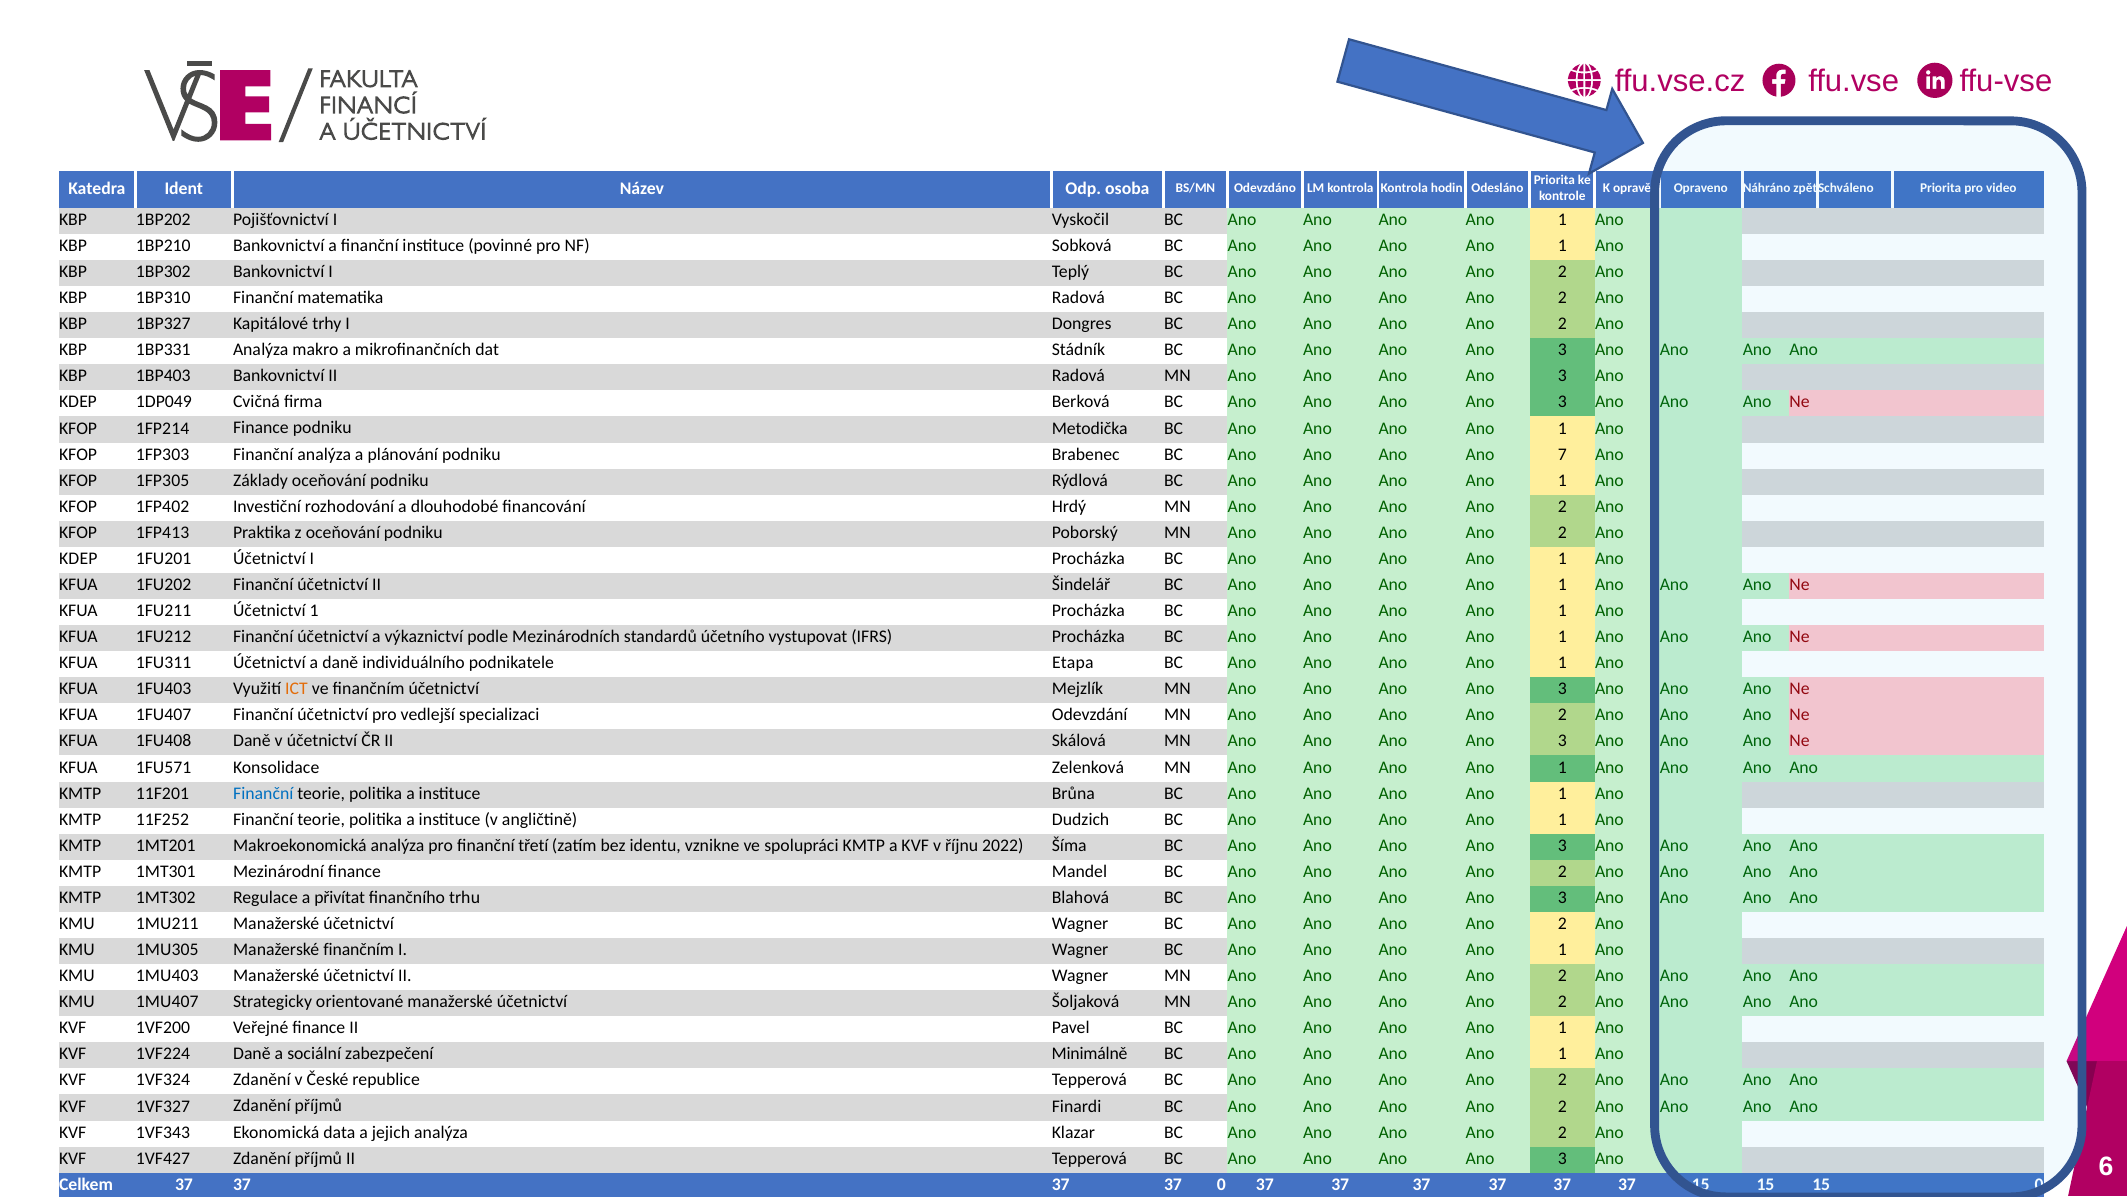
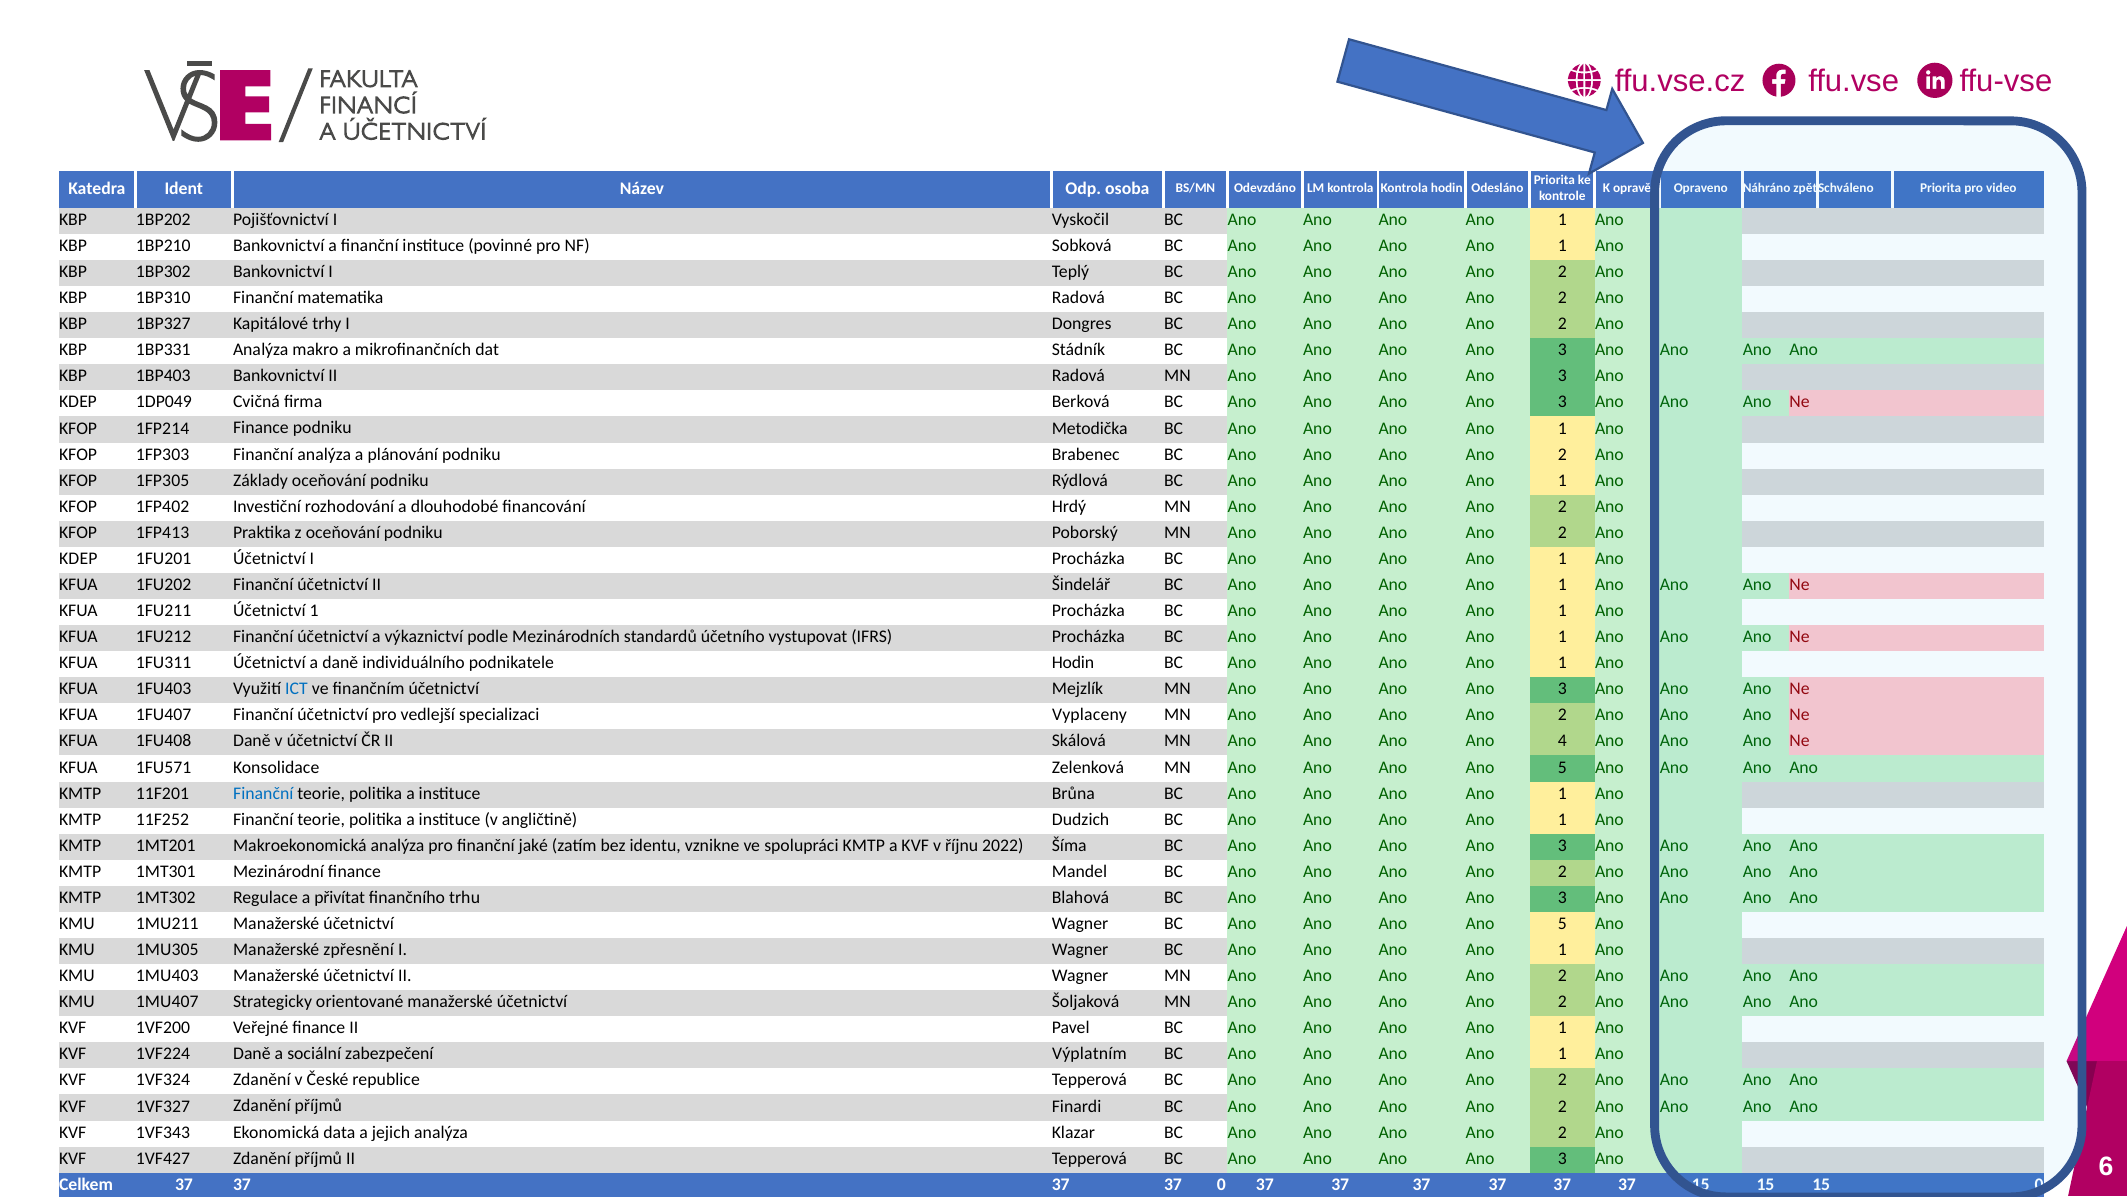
7 at (1562, 454): 7 -> 2
podnikatele Etapa: Etapa -> Hodin
ICT colour: orange -> blue
Odevzdání: Odevzdání -> Vyplaceny
3 at (1562, 741): 3 -> 4
1 at (1562, 767): 1 -> 5
třetí: třetí -> jaké
2 at (1562, 924): 2 -> 5
Manažerské finančním: finančním -> zpřesnění
Minimálně: Minimálně -> Výplatním
